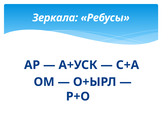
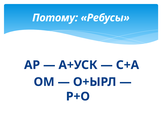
Зеркала: Зеркала -> Потому
